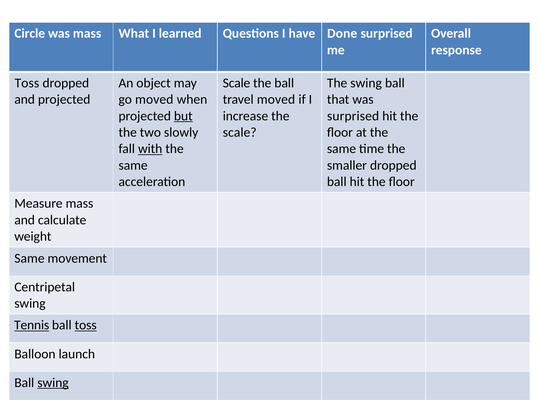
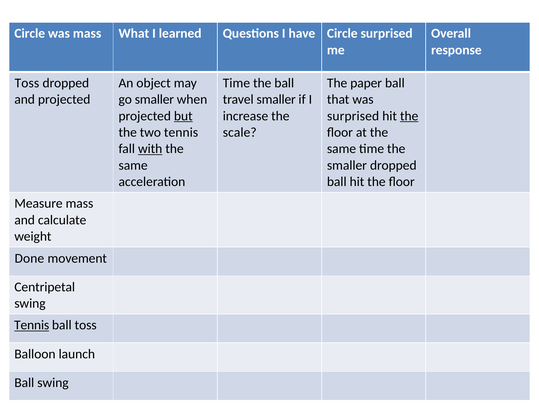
have Done: Done -> Circle
Scale at (236, 83): Scale -> Time
The swing: swing -> paper
go moved: moved -> smaller
travel moved: moved -> smaller
the at (409, 116) underline: none -> present
two slowly: slowly -> tennis
Same at (29, 258): Same -> Done
toss at (86, 325) underline: present -> none
swing at (53, 383) underline: present -> none
